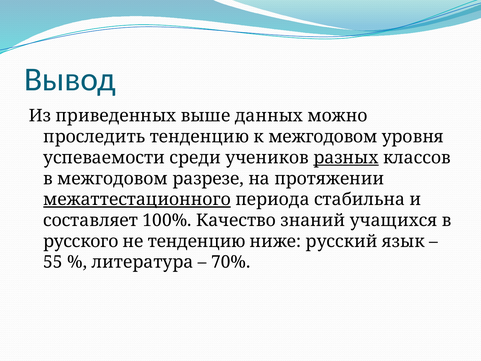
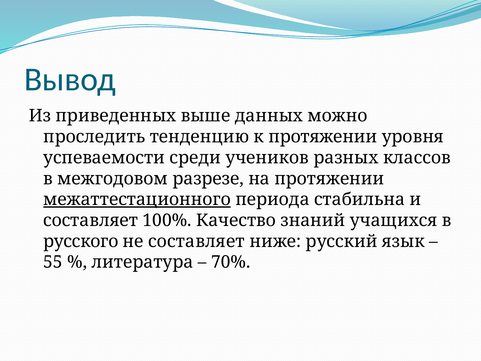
к межгодовом: межгодовом -> протяжении
разных underline: present -> none
не тенденцию: тенденцию -> составляет
